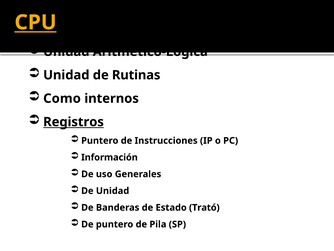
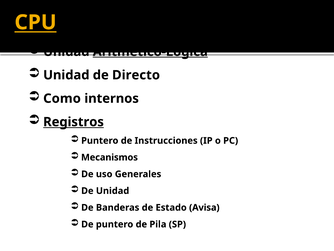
Aritmético-Lógica underline: none -> present
Rutinas: Rutinas -> Directo
Información: Información -> Mecanismos
Trató: Trató -> Avisa
